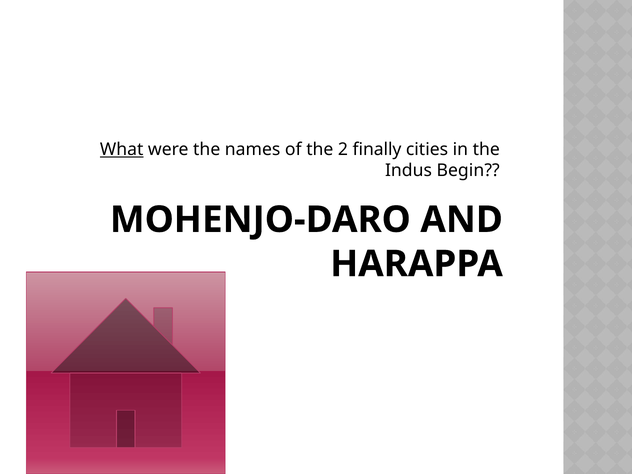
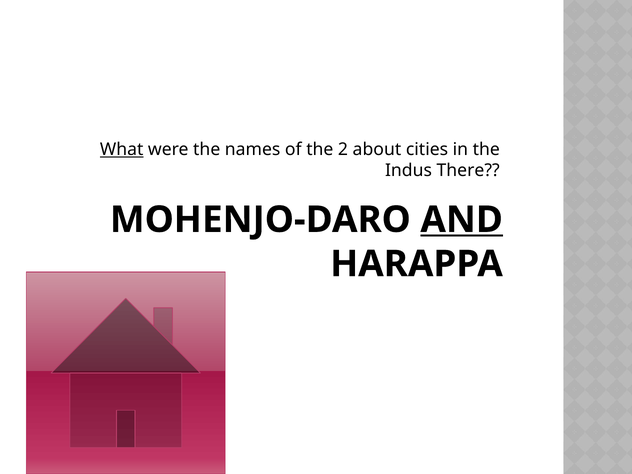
finally: finally -> about
Begin: Begin -> There
AND underline: none -> present
